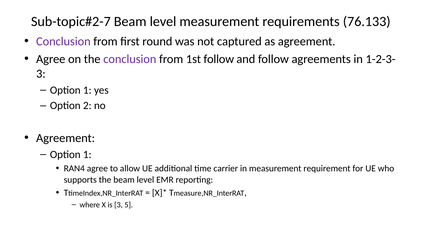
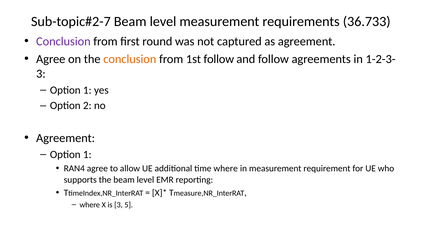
76.133: 76.133 -> 36.733
conclusion at (130, 59) colour: purple -> orange
time carrier: carrier -> where
